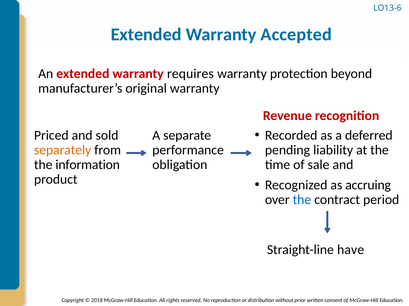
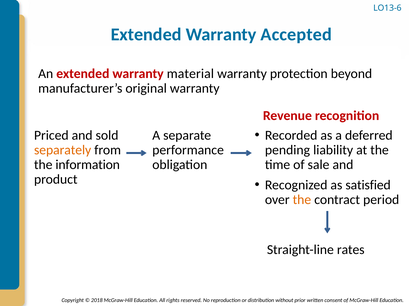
requires: requires -> material
accruing: accruing -> satisfied
the at (302, 200) colour: blue -> orange
have: have -> rates
